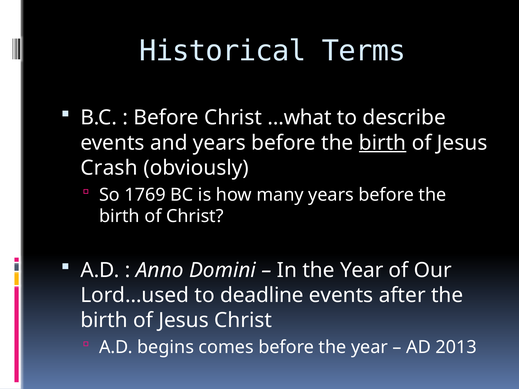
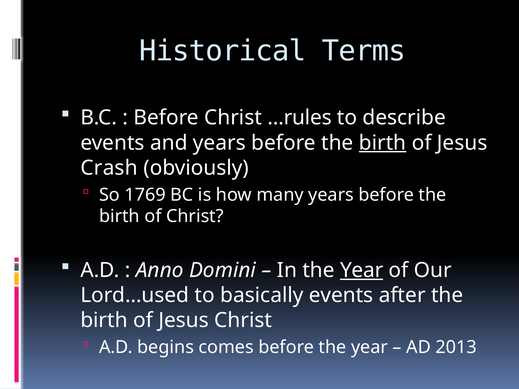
…what: …what -> …rules
Year at (362, 270) underline: none -> present
deadline: deadline -> basically
